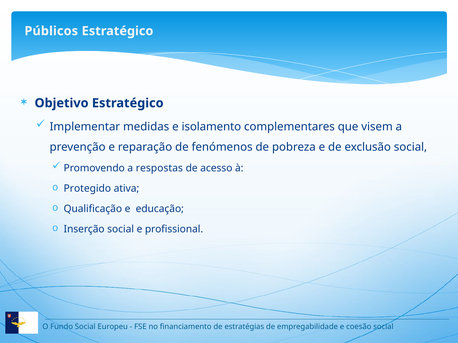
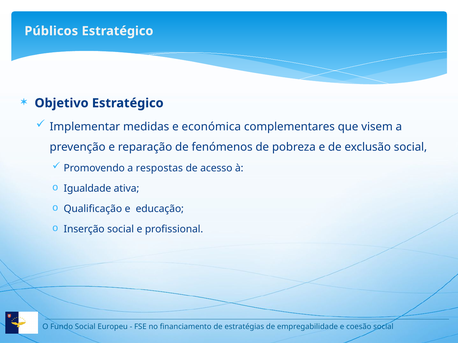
isolamento: isolamento -> económica
Protegido: Protegido -> Igualdade
